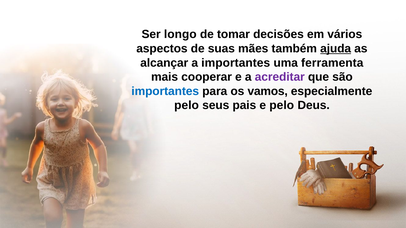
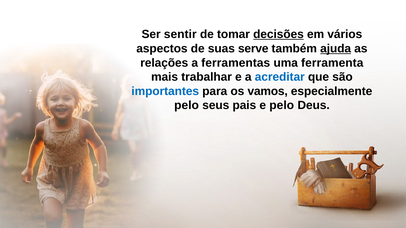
longo: longo -> sentir
decisões underline: none -> present
mães: mães -> serve
alcançar: alcançar -> relações
a importantes: importantes -> ferramentas
cooperar: cooperar -> trabalhar
acreditar colour: purple -> blue
